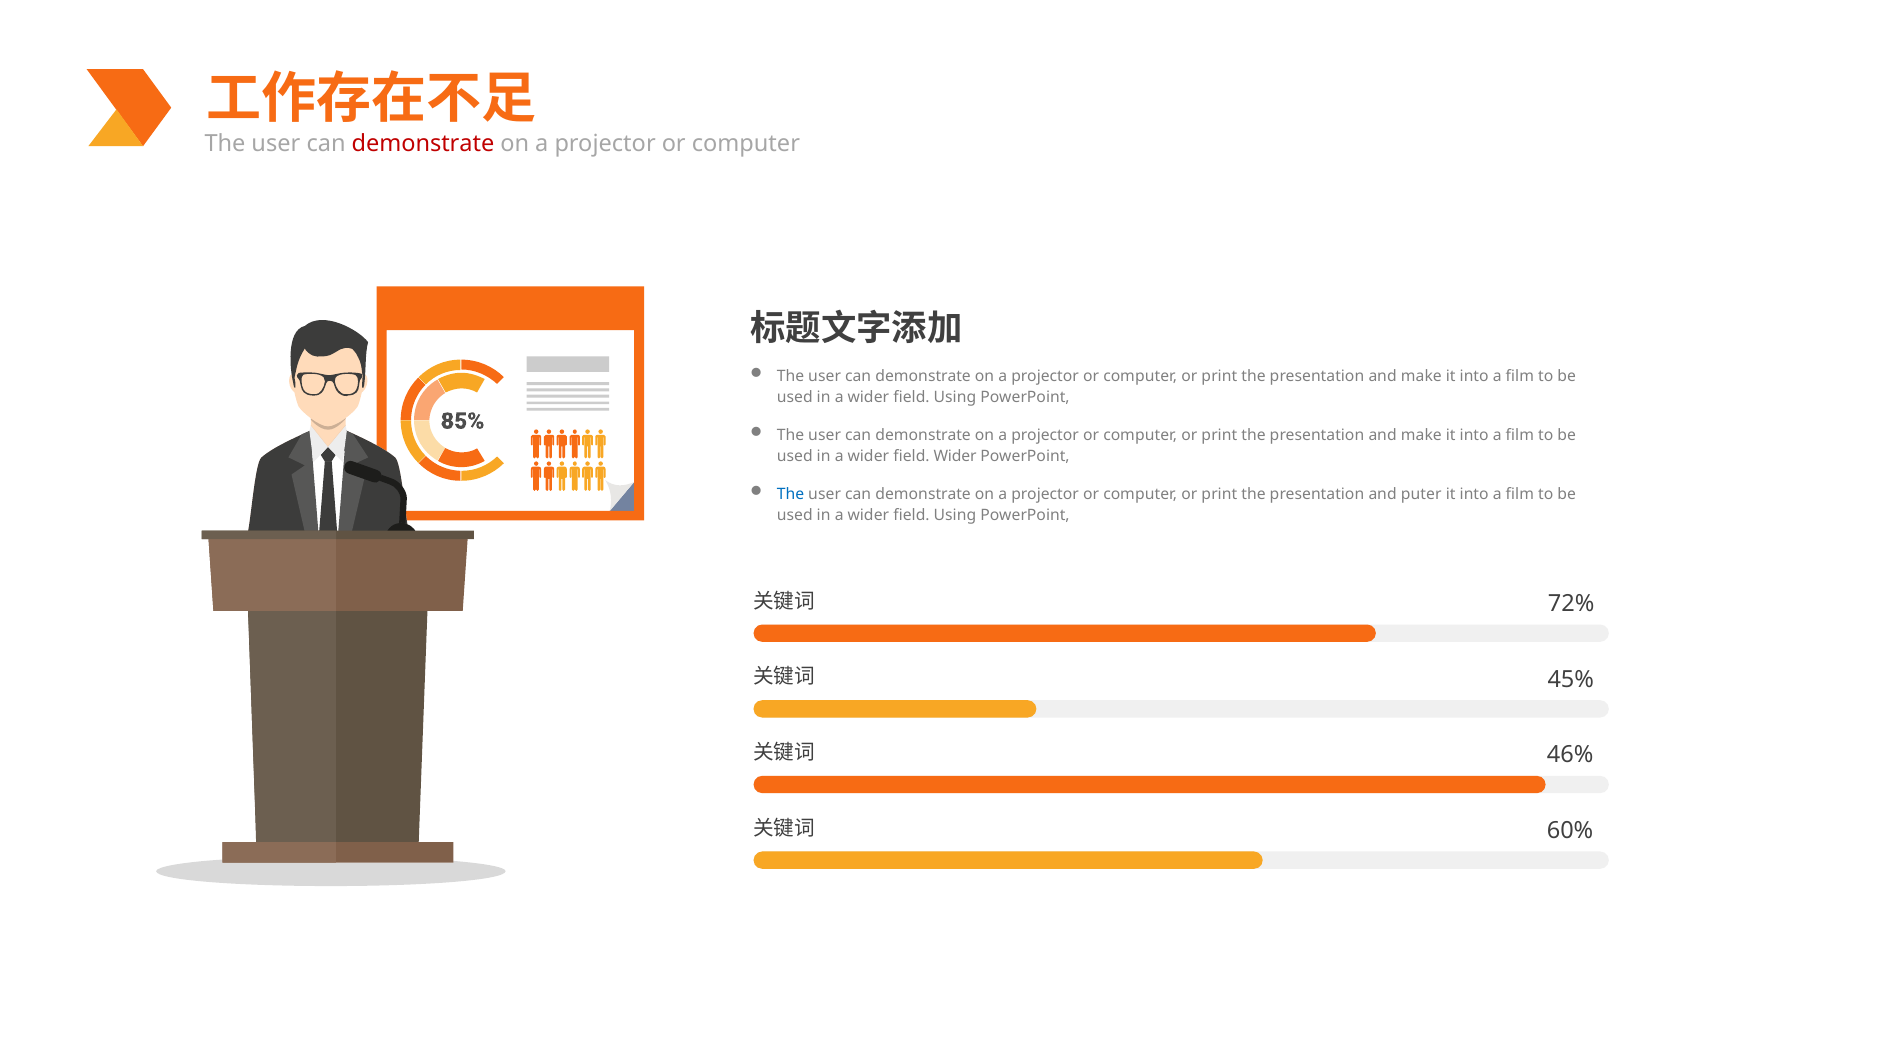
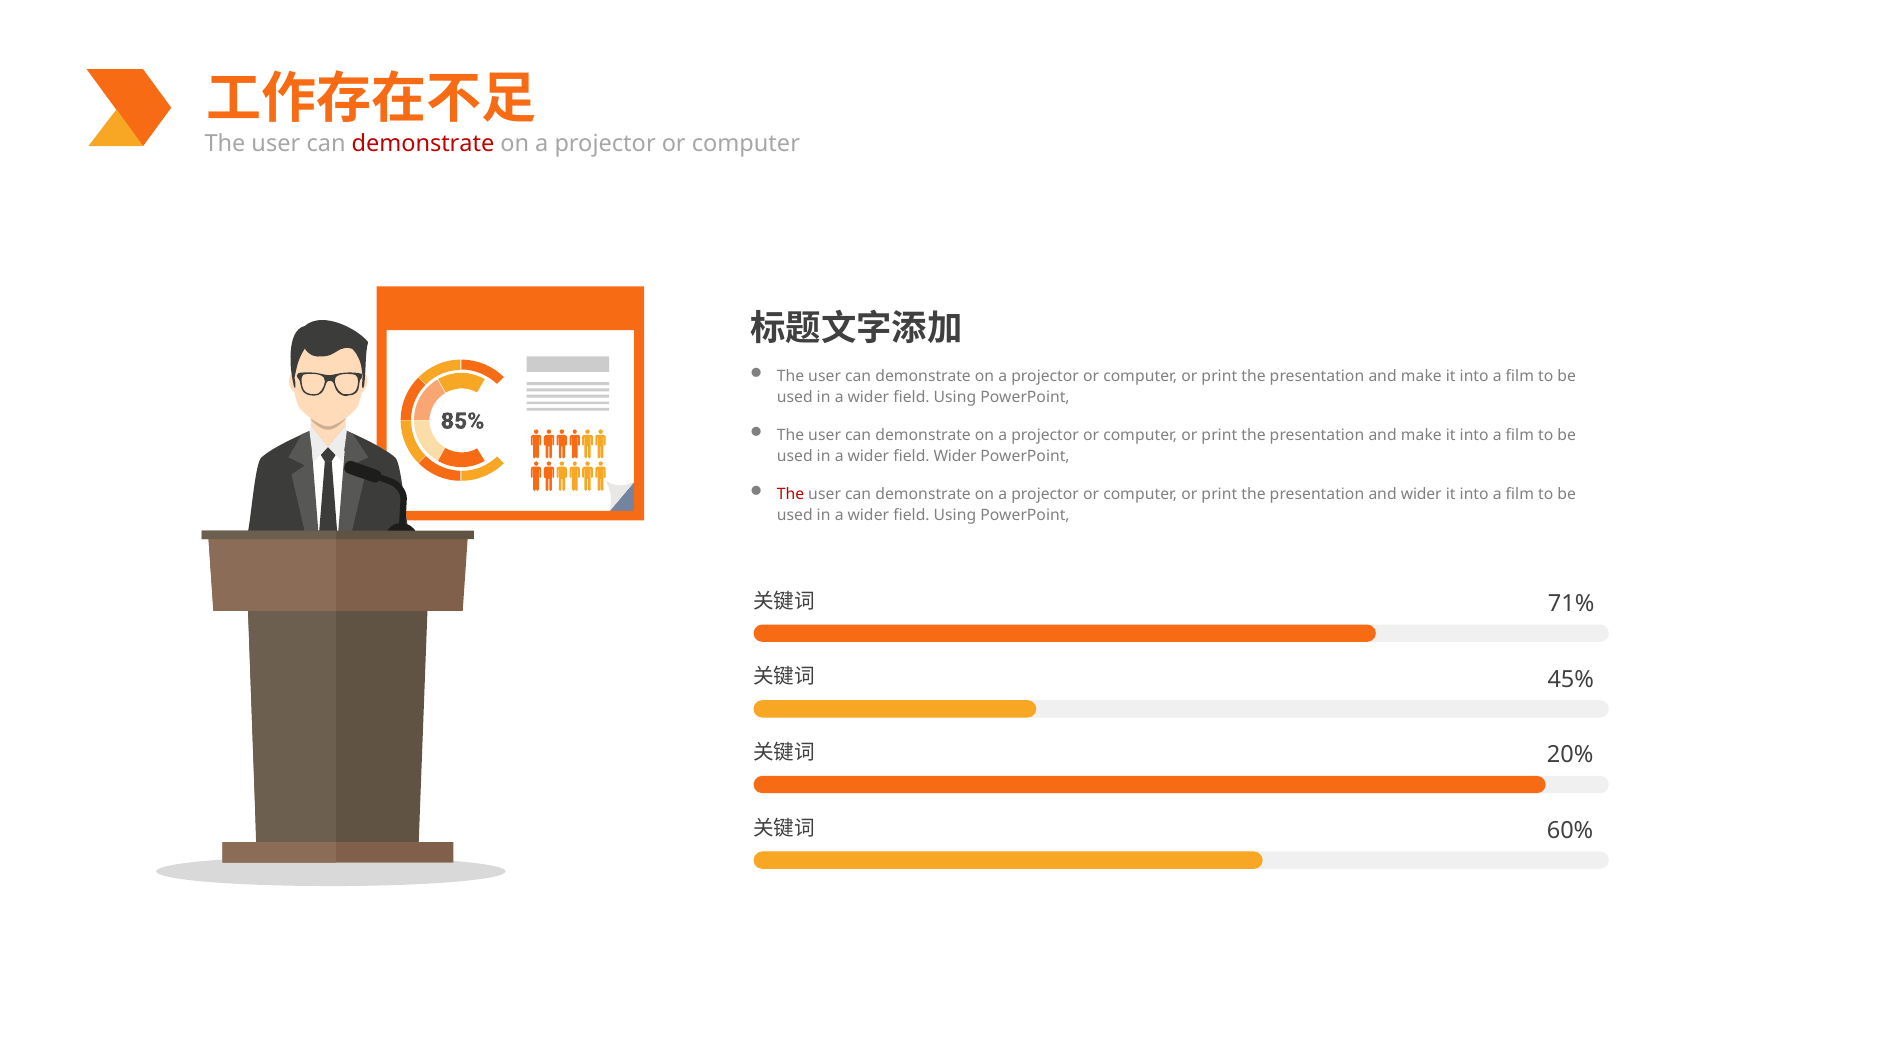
The at (791, 494) colour: blue -> red
and puter: puter -> wider
72%: 72% -> 71%
46%: 46% -> 20%
